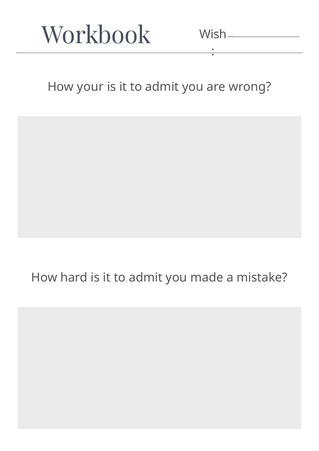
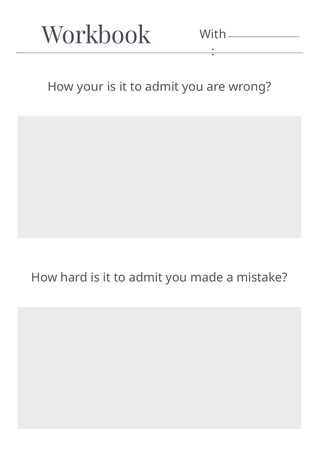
Wish: Wish -> With
